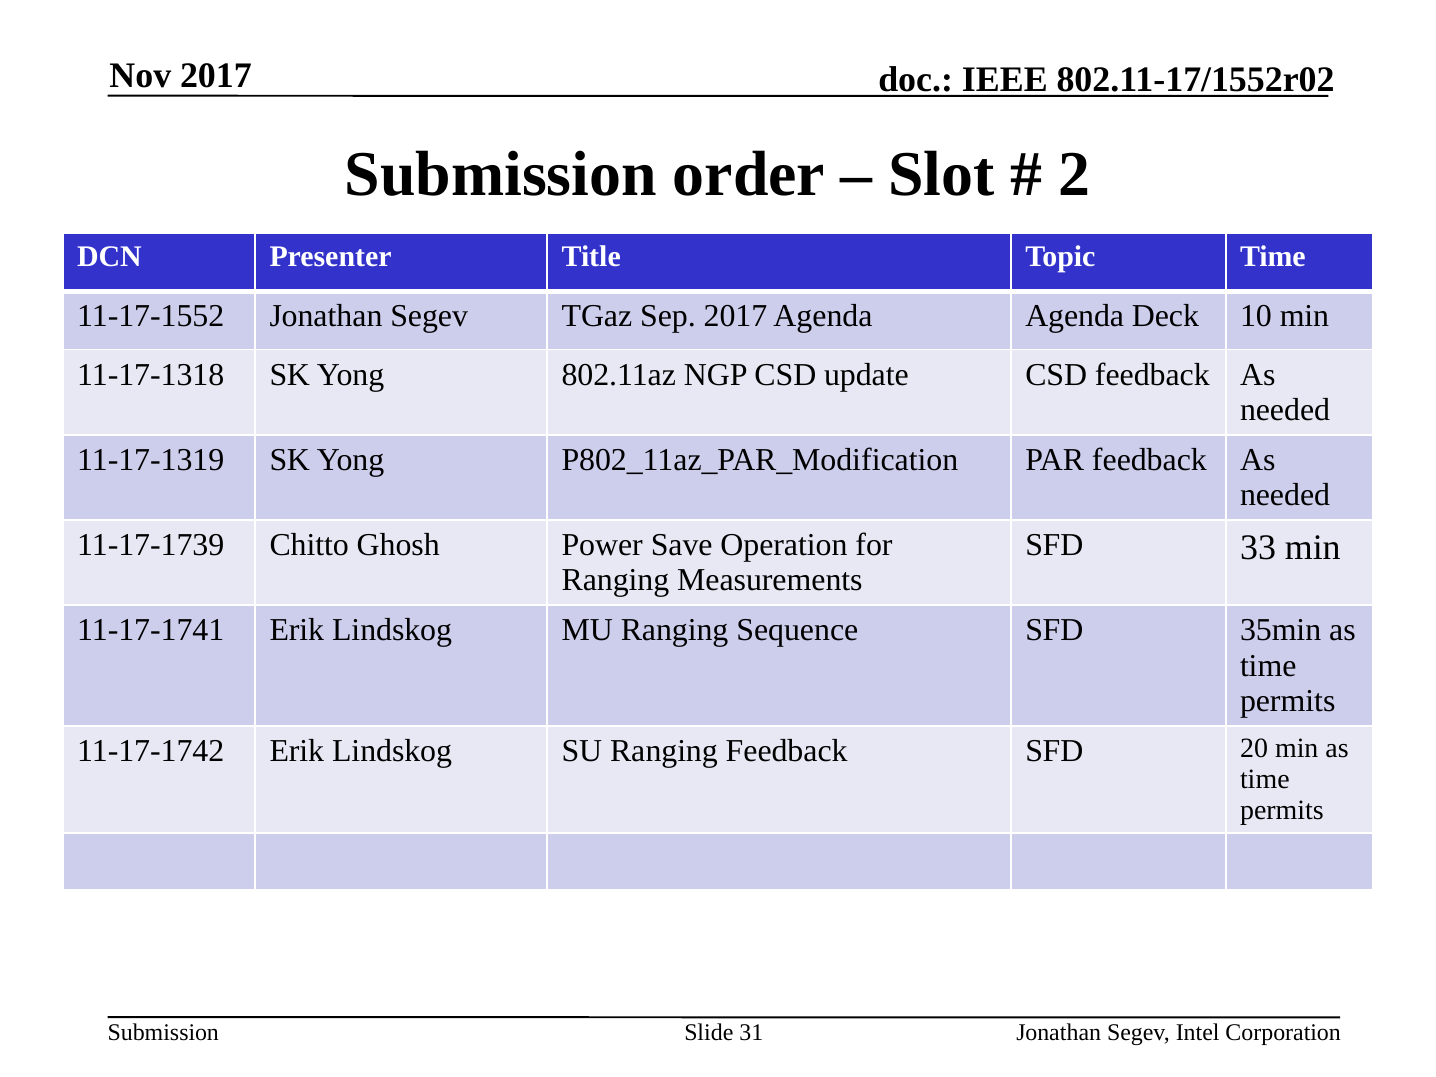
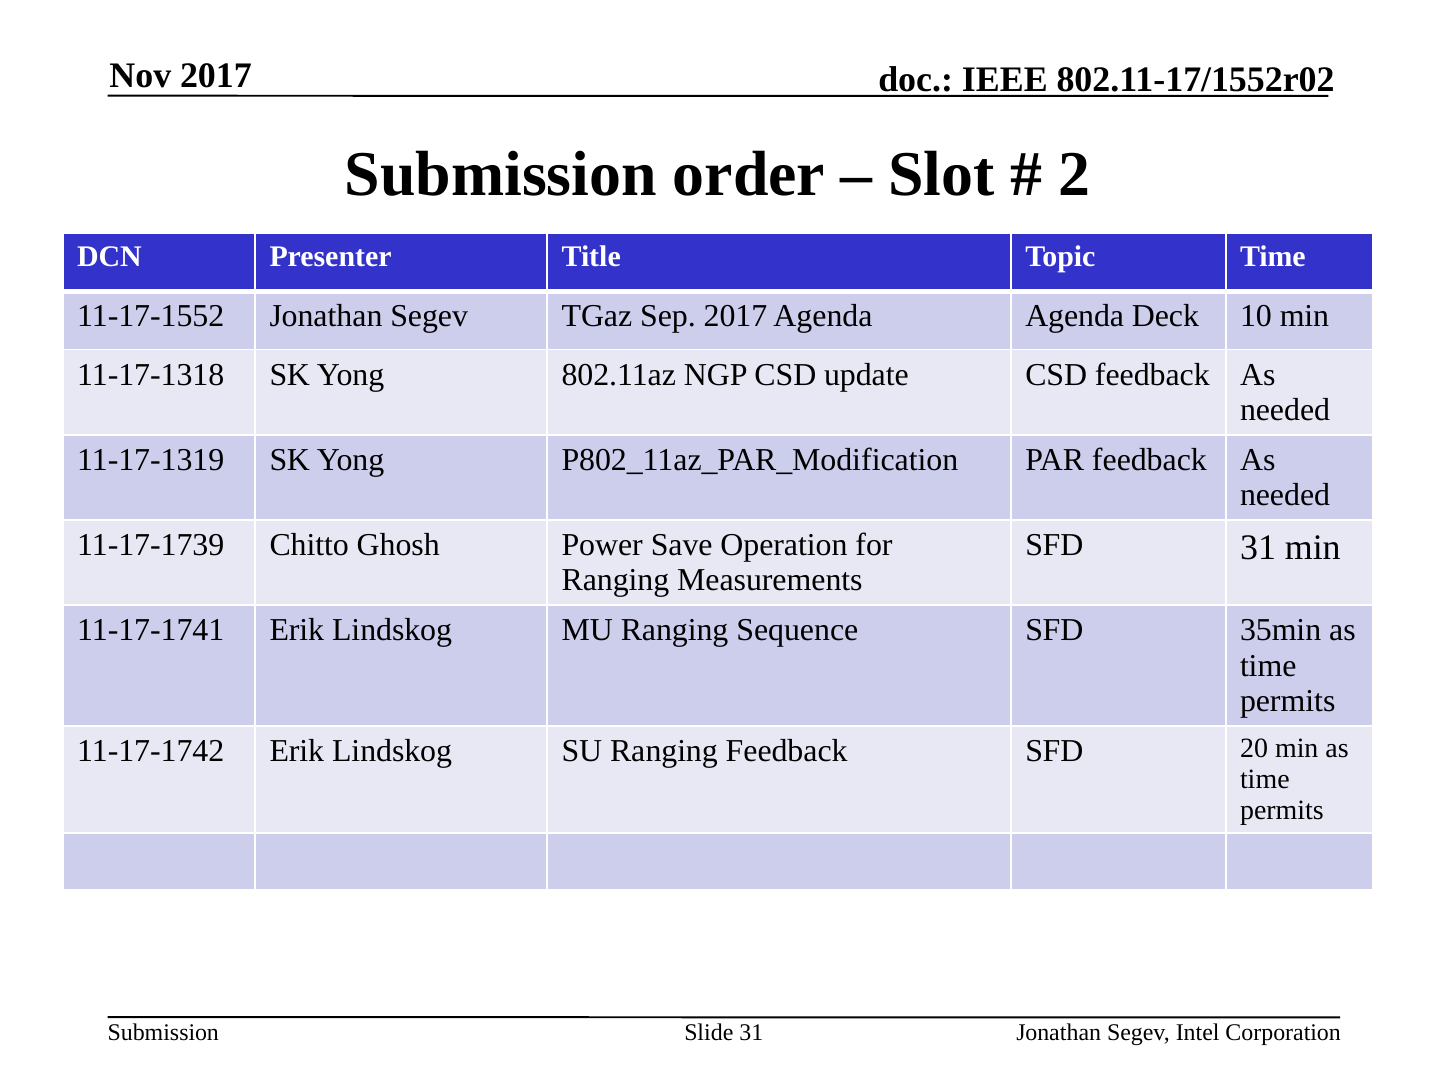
SFD 33: 33 -> 31
